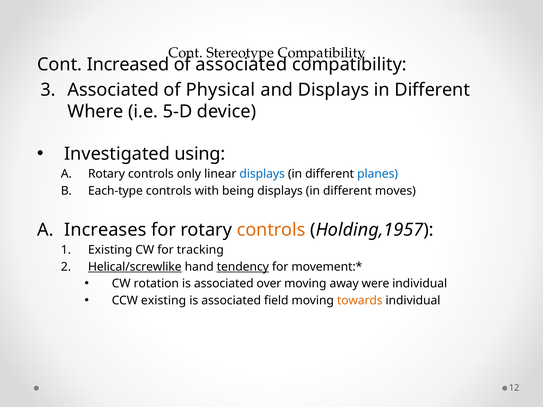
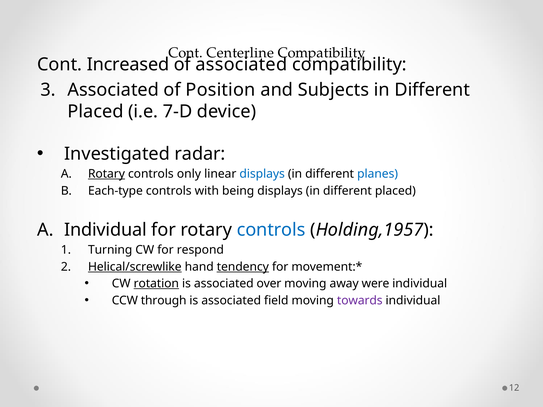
Stereotype: Stereotype -> Centerline
Physical: Physical -> Position
and Displays: Displays -> Subjects
Where at (96, 112): Where -> Placed
5-D: 5-D -> 7-D
using: using -> radar
Rotary at (106, 174) underline: none -> present
displays in different moves: moves -> placed
Increases at (105, 230): Increases -> Individual
controls at (271, 230) colour: orange -> blue
Existing at (110, 250): Existing -> Turning
tracking: tracking -> respond
rotation underline: none -> present
CCW existing: existing -> through
towards colour: orange -> purple
